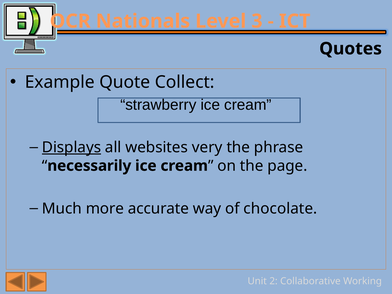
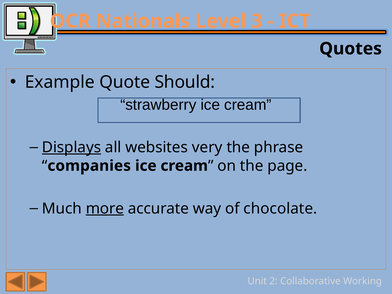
Collect: Collect -> Should
necessarily: necessarily -> companies
more underline: none -> present
